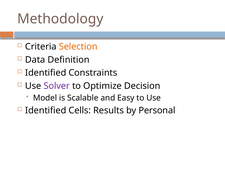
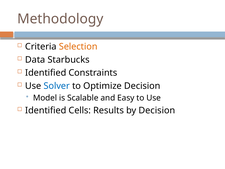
Definition: Definition -> Starbucks
Solver colour: purple -> blue
by Personal: Personal -> Decision
